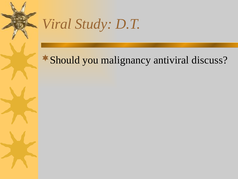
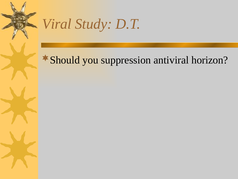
malignancy: malignancy -> suppression
discuss: discuss -> horizon
